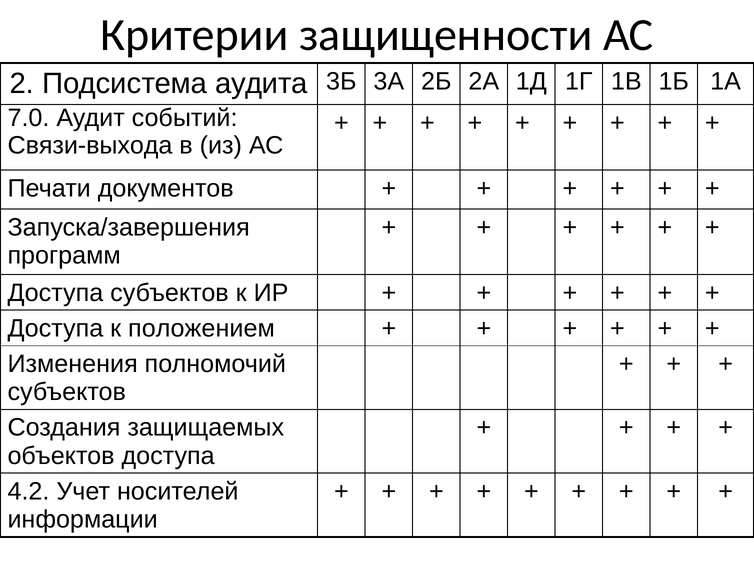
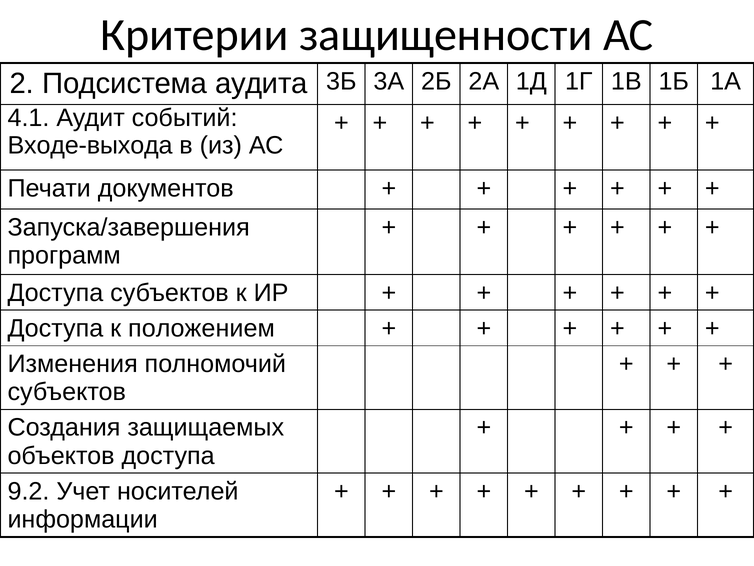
7.0: 7.0 -> 4.1
Связи-выхода: Связи-выхода -> Входе-выхода
4.2: 4.2 -> 9.2
